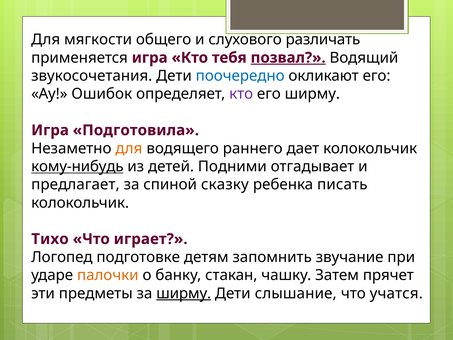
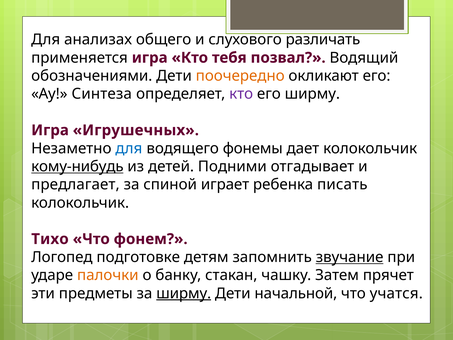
мягкости: мягкости -> анализах
позвал underline: present -> none
звукосочетания: звукосочетания -> обозначениями
поочередно colour: blue -> orange
Ошибок: Ошибок -> Синтеза
Подготовила: Подготовила -> Игрушечных
для at (129, 148) colour: orange -> blue
раннего: раннего -> фонемы
сказку: сказку -> играет
играет: играет -> фонем
звучание underline: none -> present
слышание: слышание -> начальной
